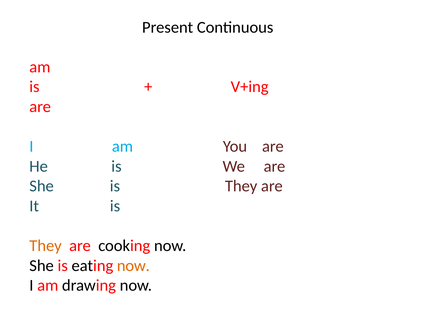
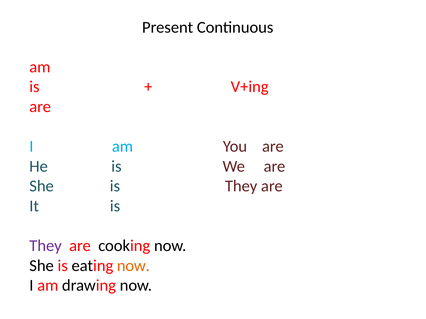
They at (46, 246) colour: orange -> purple
